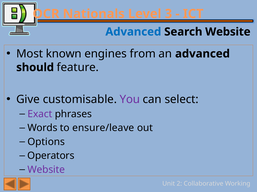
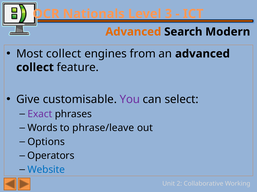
Advanced at (133, 32) colour: blue -> orange
Search Website: Website -> Modern
Most known: known -> collect
should at (35, 68): should -> collect
ensure/leave: ensure/leave -> phrase/leave
Website at (46, 170) colour: purple -> blue
